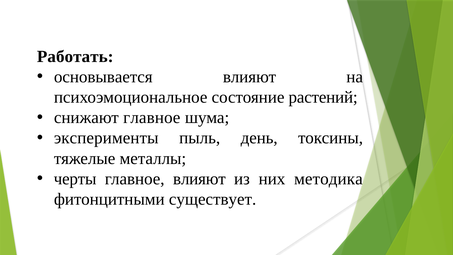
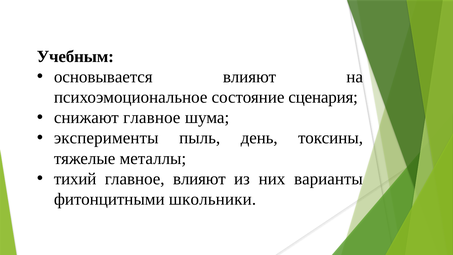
Работать: Работать -> Учебным
растений: растений -> сценария
черты: черты -> тихий
методика: методика -> варианты
существует: существует -> школьники
